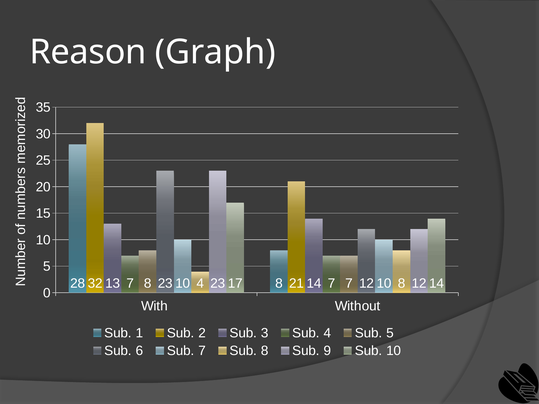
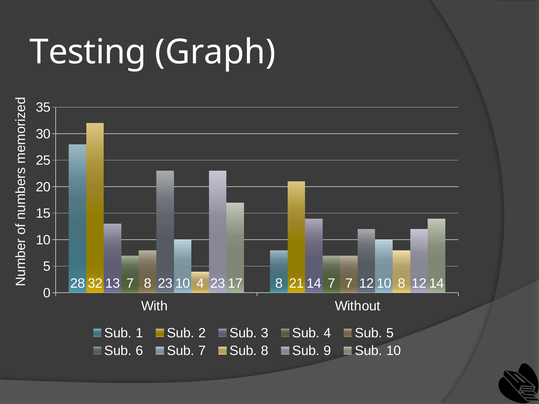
Reason: Reason -> Testing
